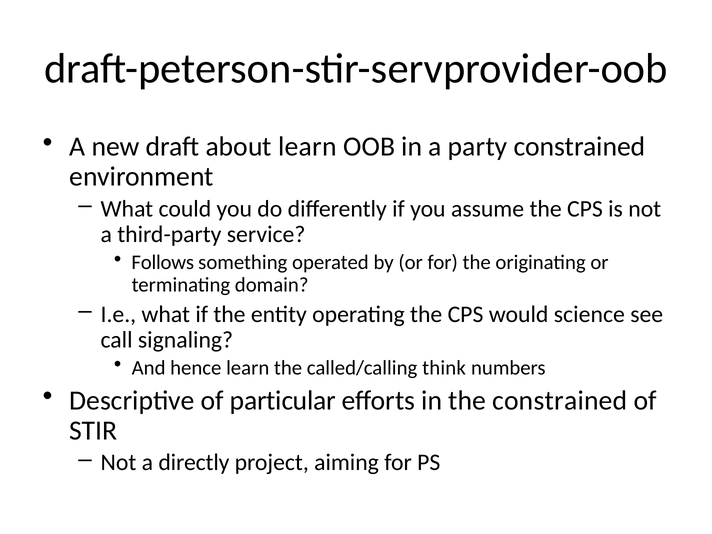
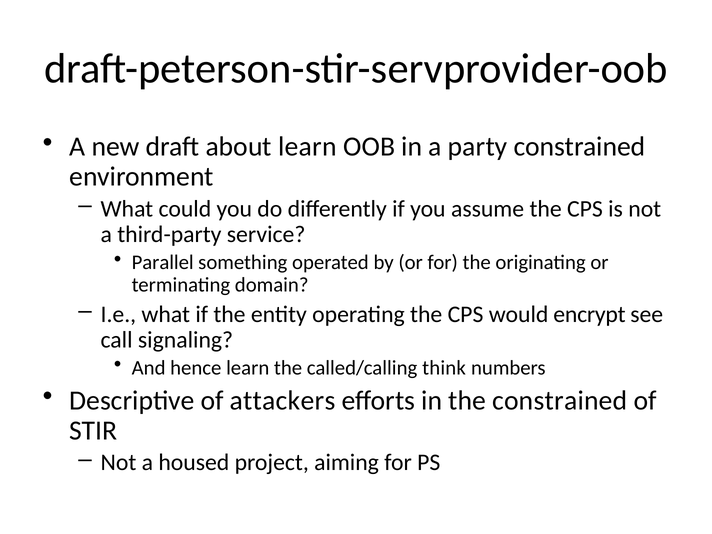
Follows: Follows -> Parallel
science: science -> encrypt
particular: particular -> attackers
directly: directly -> housed
